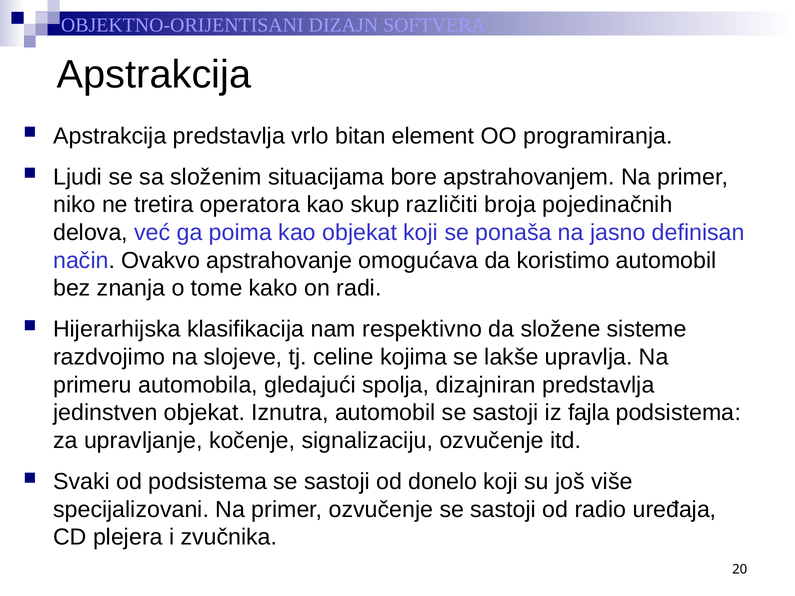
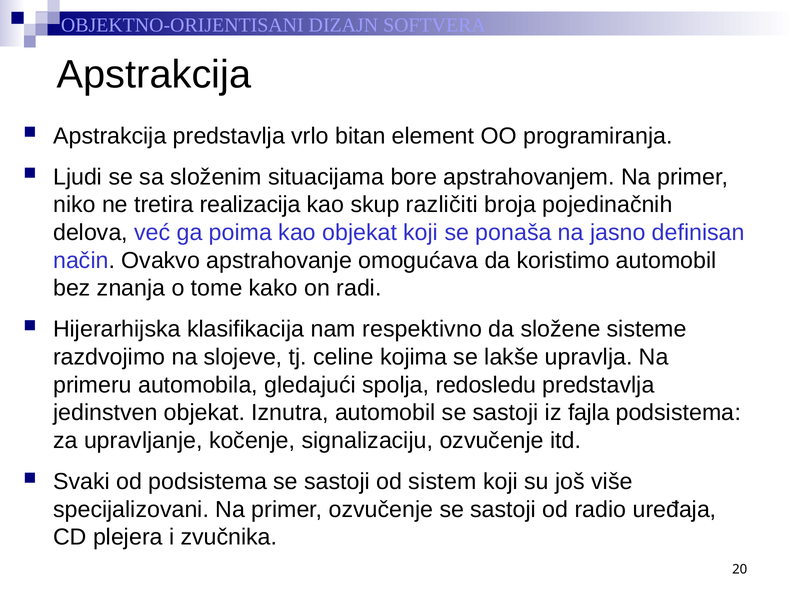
operatora: operatora -> realizacija
dizajniran: dizajniran -> redosledu
donelo: donelo -> sistem
